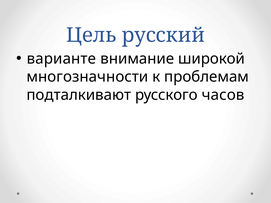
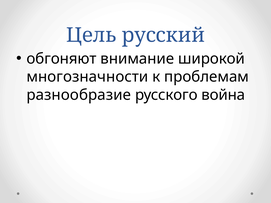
варианте: варианте -> обгоняют
подталкивают: подталкивают -> разнообразие
часов: часов -> война
